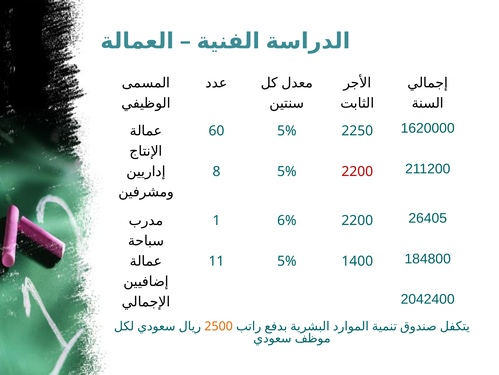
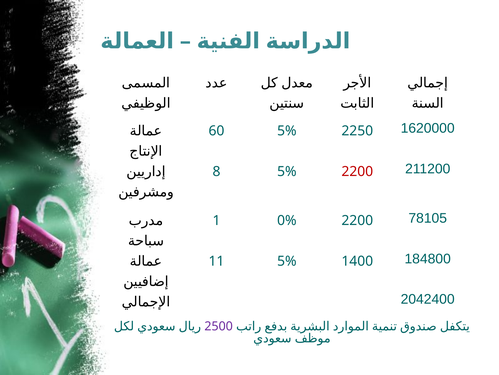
6%: 6% -> 0%
26405: 26405 -> 78105
2500 colour: orange -> purple
